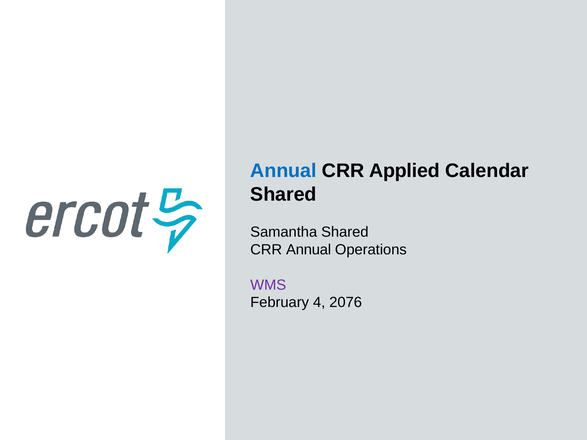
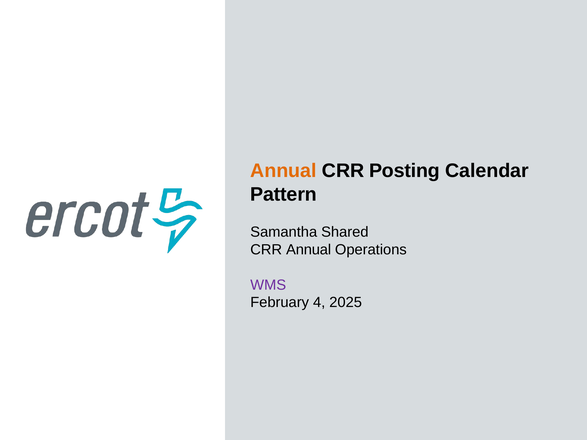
Annual at (283, 171) colour: blue -> orange
Applied: Applied -> Posting
Shared at (283, 194): Shared -> Pattern
2076: 2076 -> 2025
